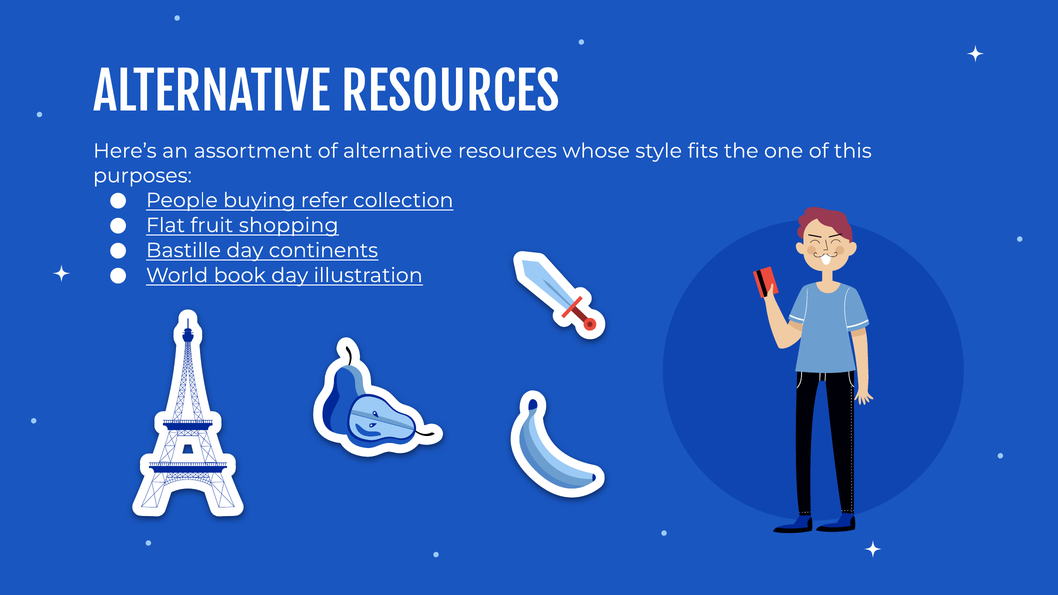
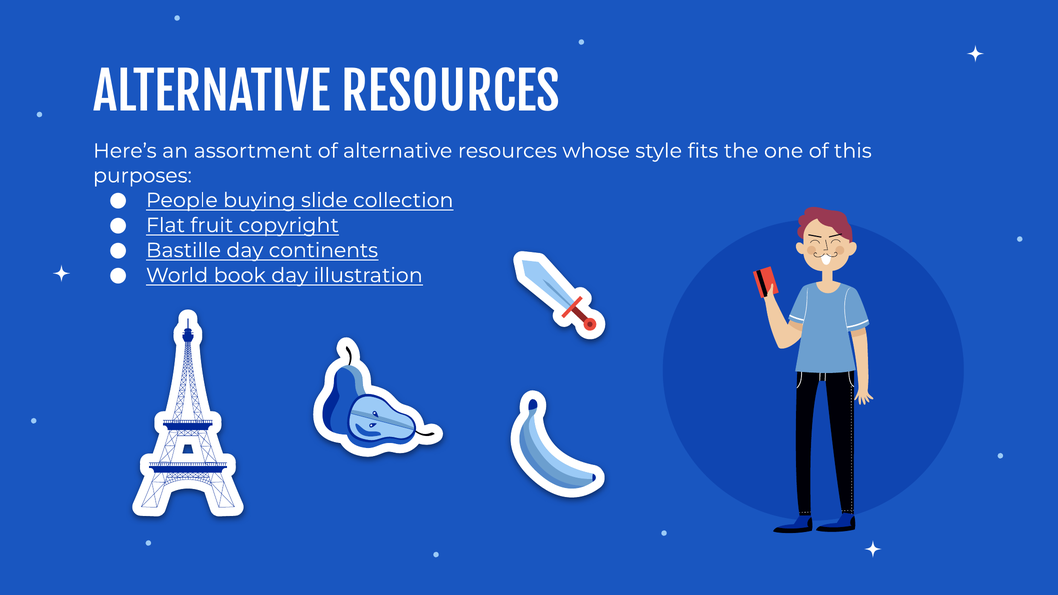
refer: refer -> slide
shopping: shopping -> copyright
